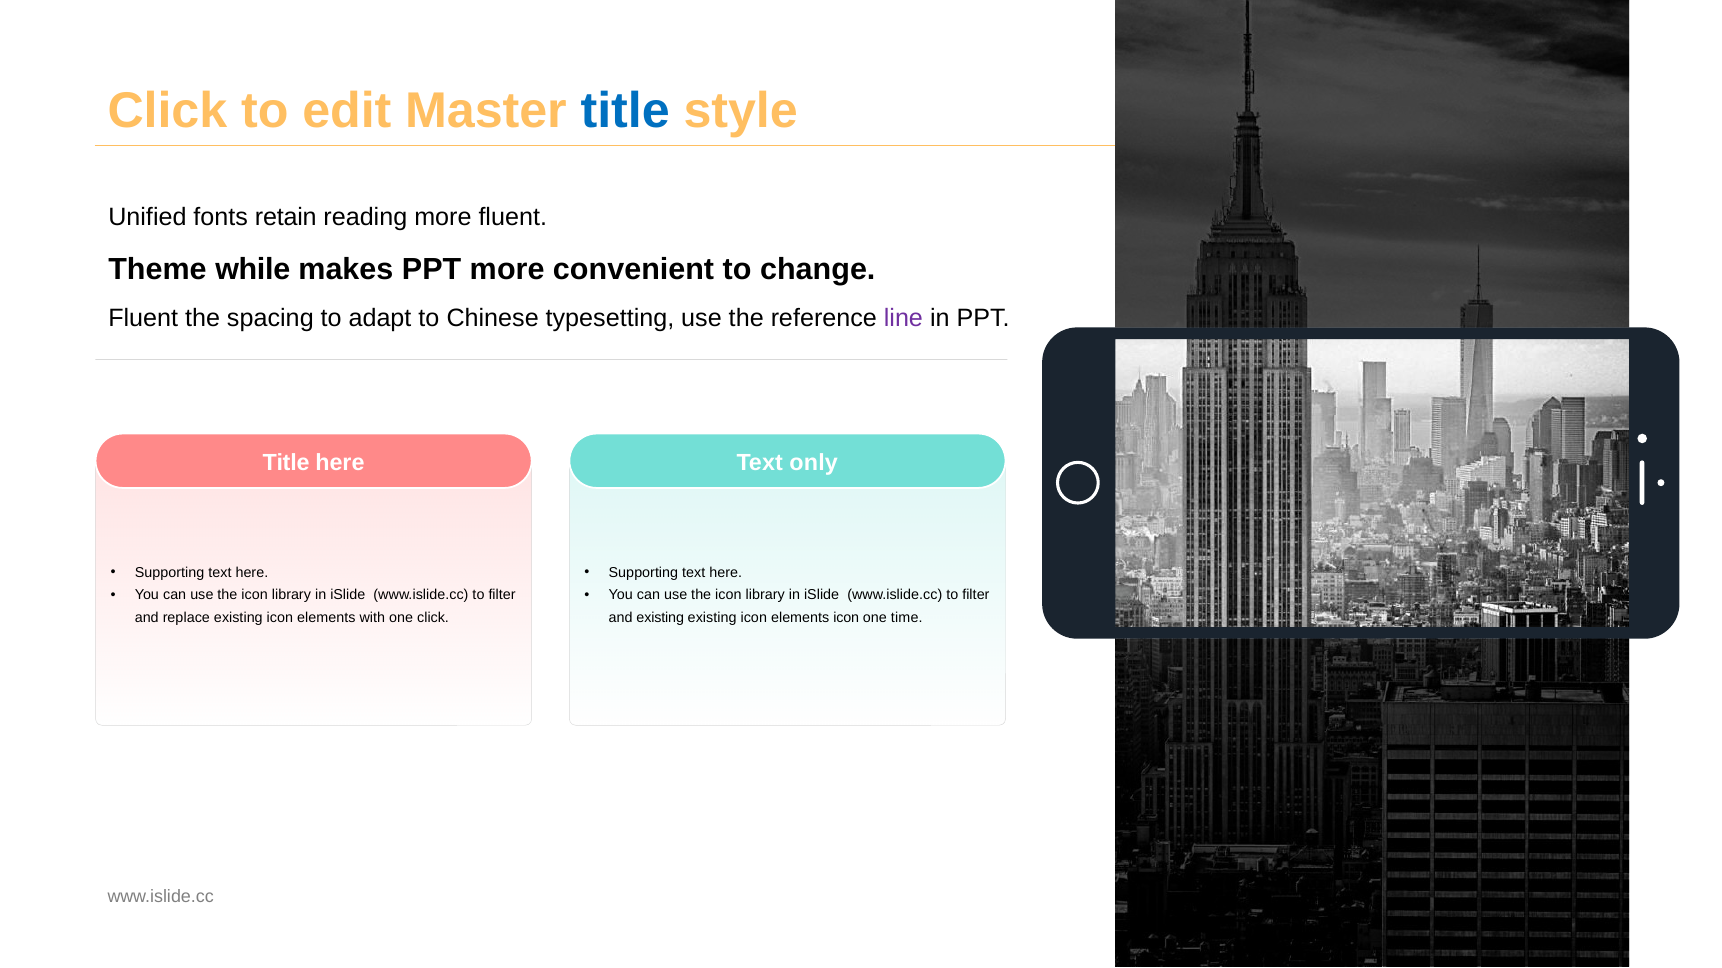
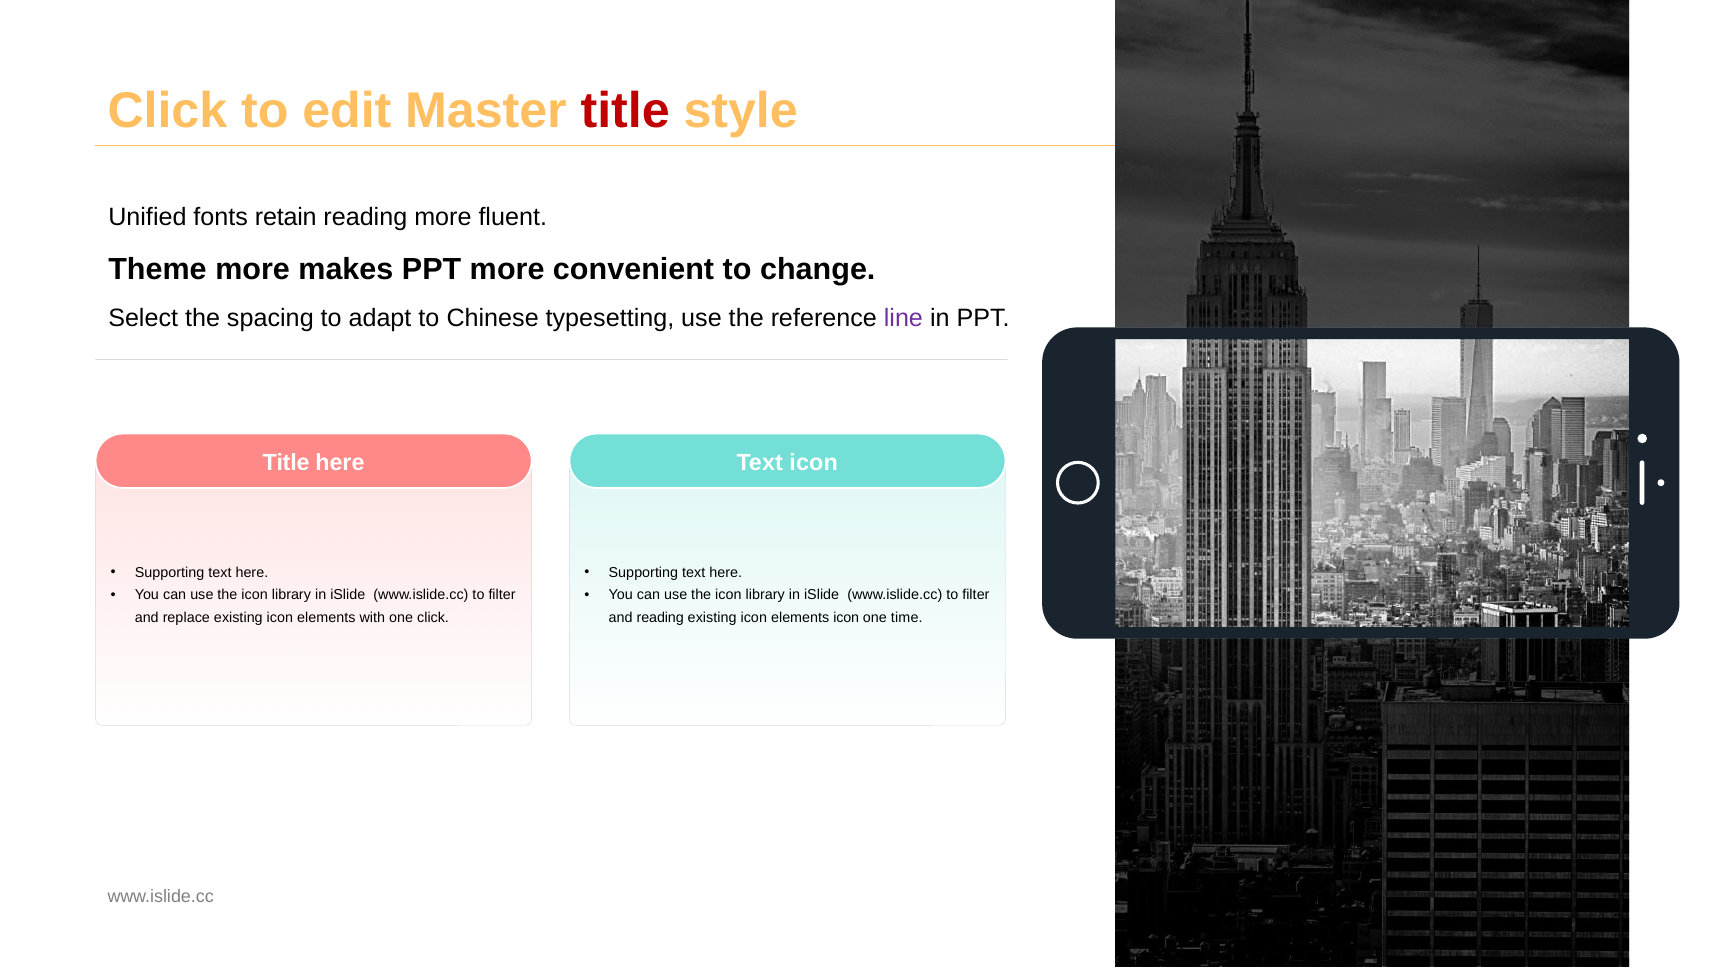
title at (625, 111) colour: blue -> red
Theme while: while -> more
Fluent at (143, 318): Fluent -> Select
Text only: only -> icon
and existing: existing -> reading
